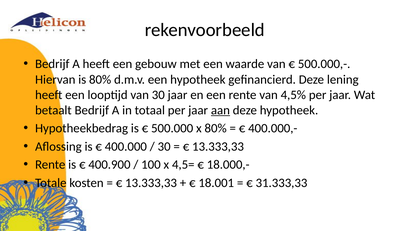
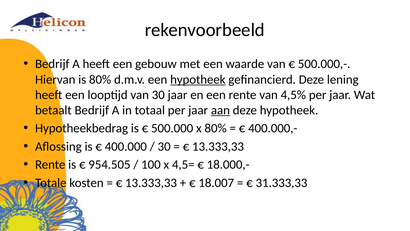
hypotheek at (198, 79) underline: none -> present
400.900: 400.900 -> 954.505
18.001: 18.001 -> 18.007
